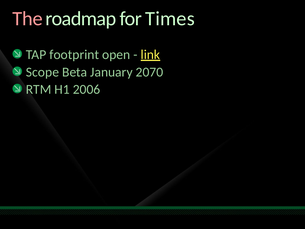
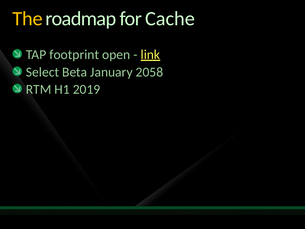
The colour: pink -> yellow
Times: Times -> Cache
Scope: Scope -> Select
2070: 2070 -> 2058
2006: 2006 -> 2019
